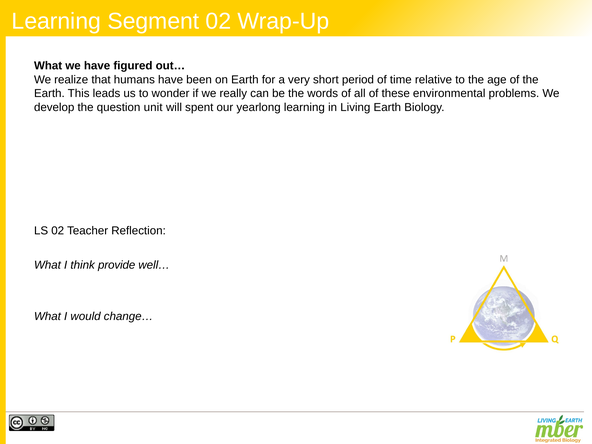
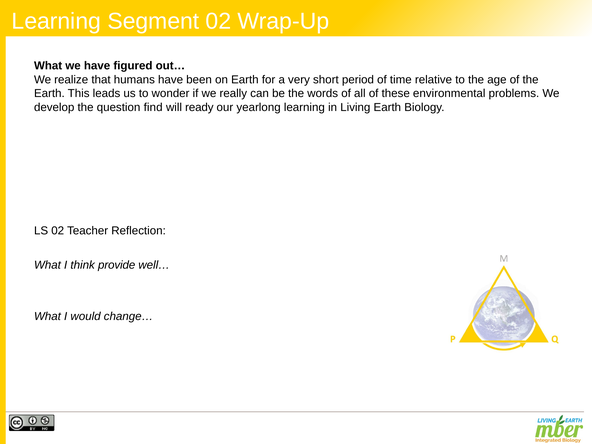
unit: unit -> find
spent: spent -> ready
